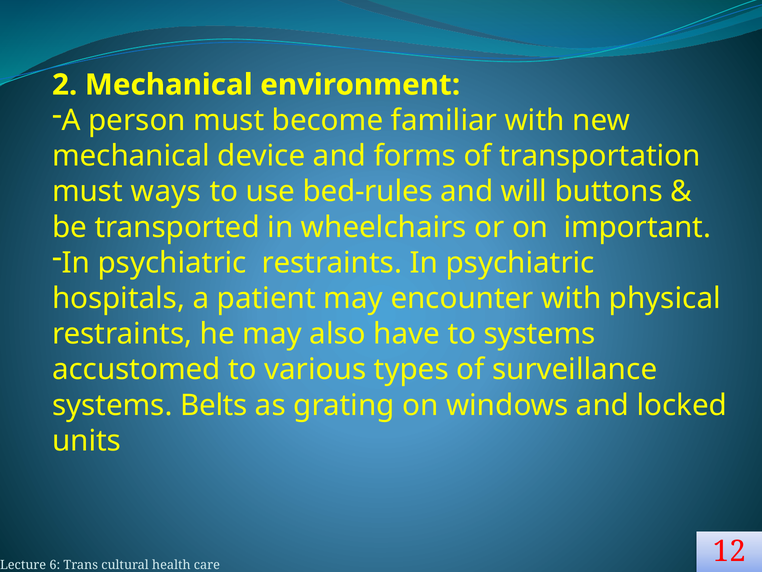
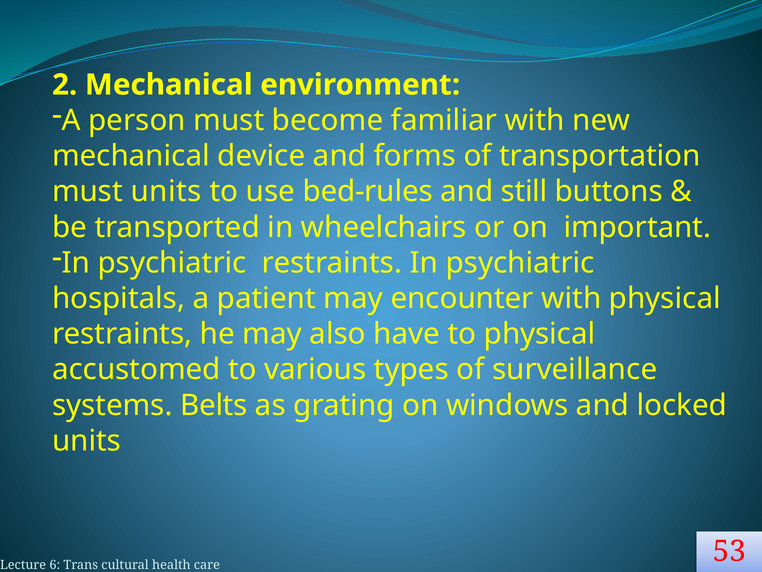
must ways: ways -> units
will: will -> still
to systems: systems -> physical
12: 12 -> 53
